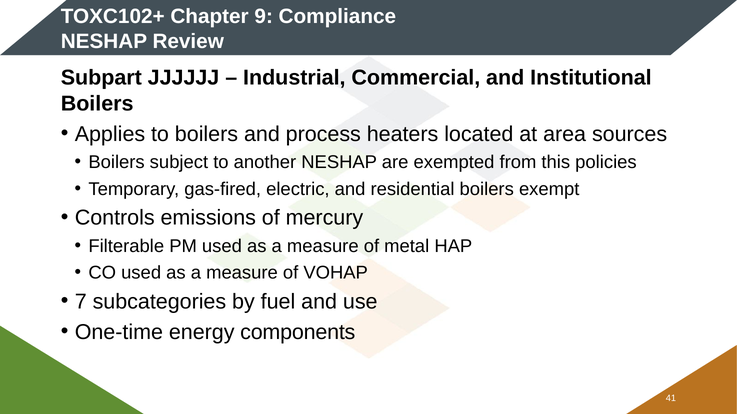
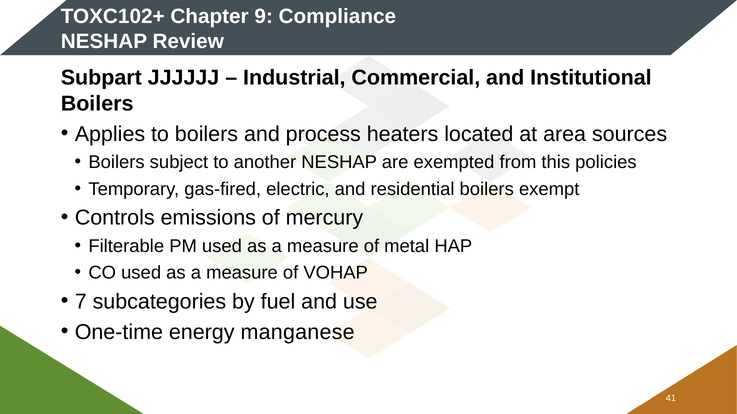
components: components -> manganese
